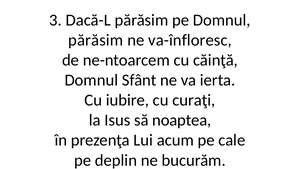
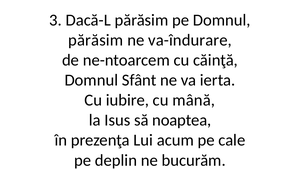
va-înfloresc: va-înfloresc -> va-îndurare
curaţi: curaţi -> mână
